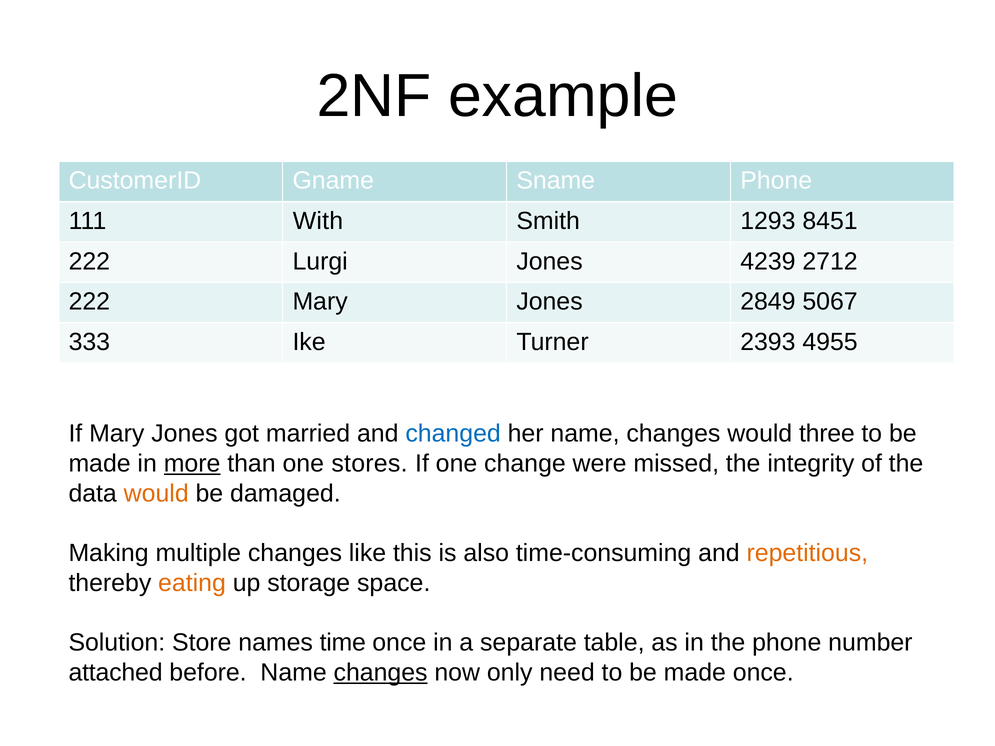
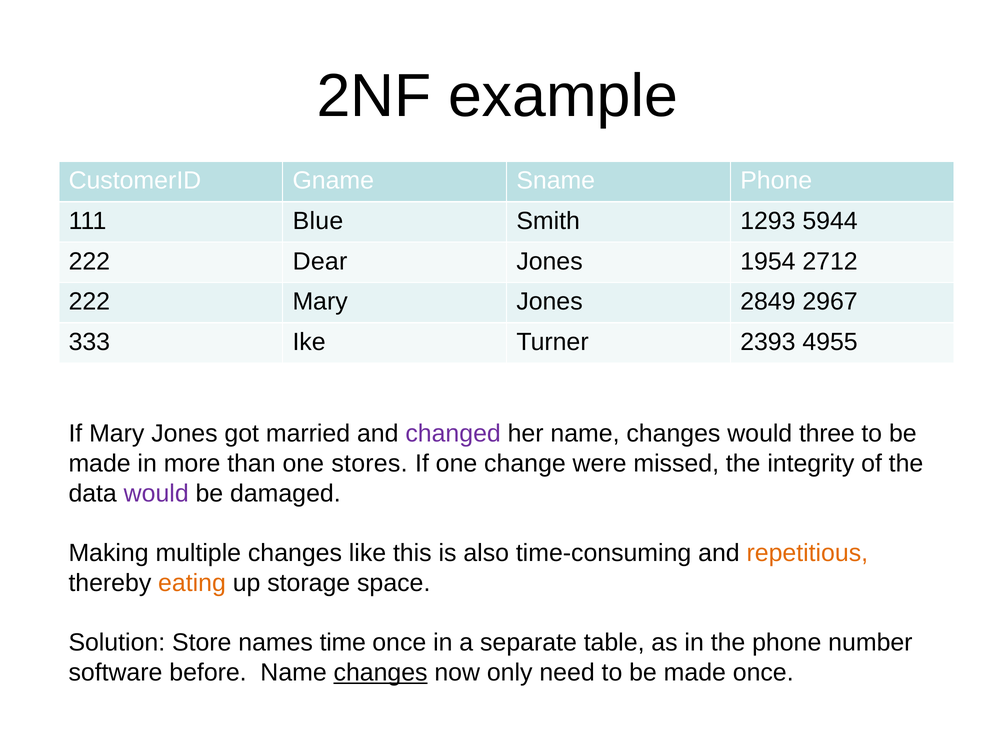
With: With -> Blue
8451: 8451 -> 5944
Lurgi: Lurgi -> Dear
4239: 4239 -> 1954
5067: 5067 -> 2967
changed colour: blue -> purple
more underline: present -> none
would at (156, 494) colour: orange -> purple
attached: attached -> software
